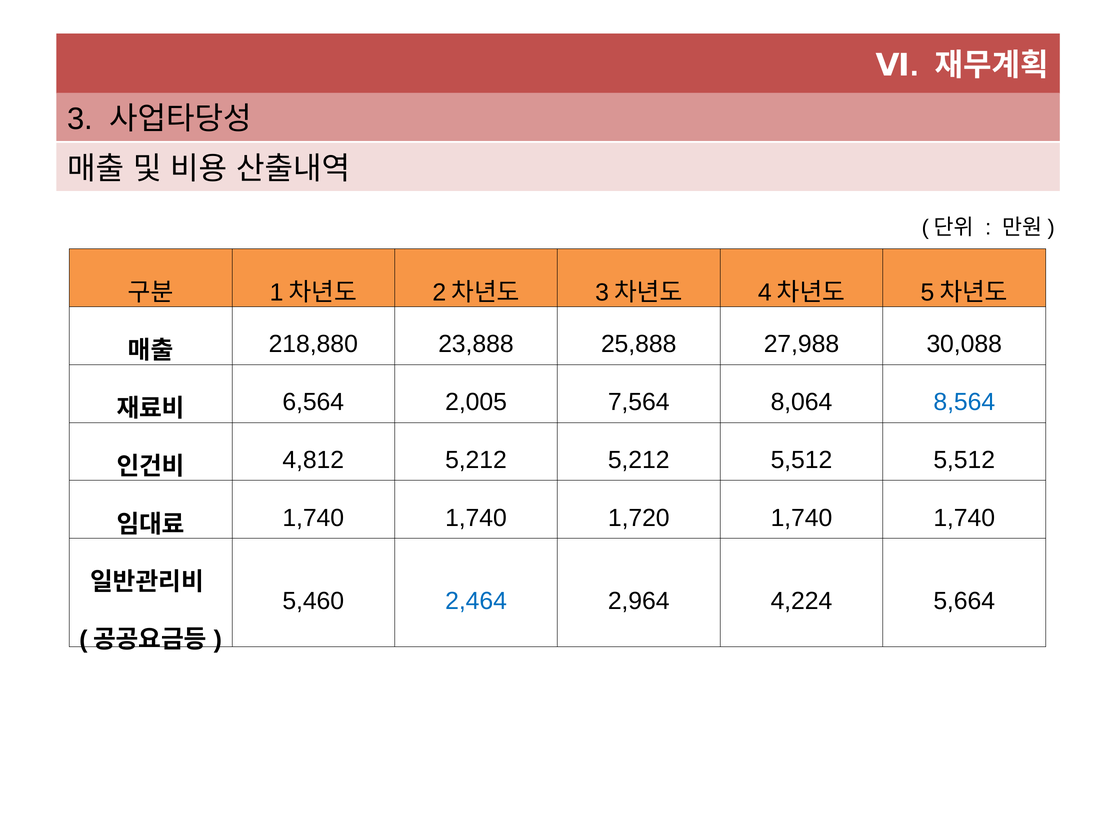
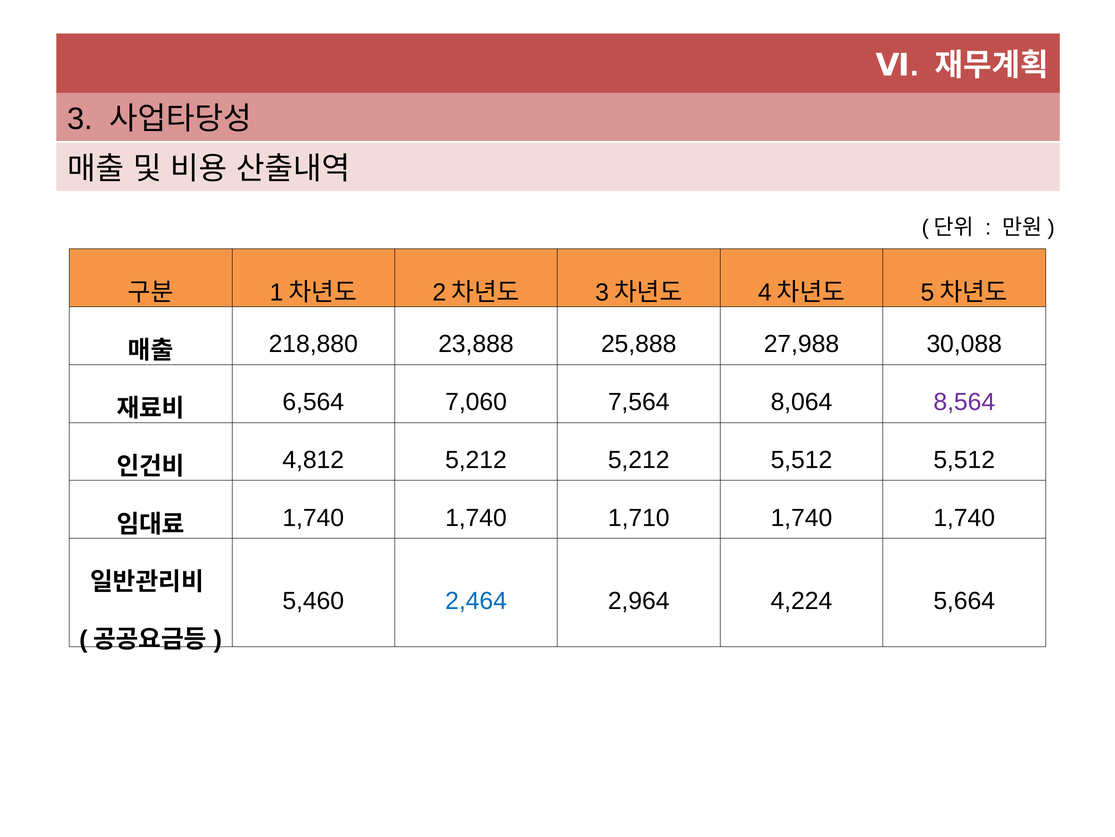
2,005: 2,005 -> 7,060
8,564 colour: blue -> purple
1,720: 1,720 -> 1,710
